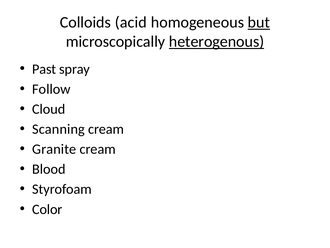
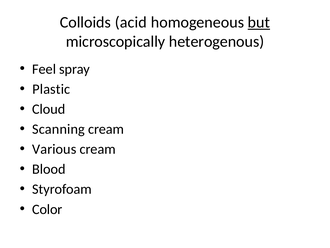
heterogenous underline: present -> none
Past: Past -> Feel
Follow: Follow -> Plastic
Granite: Granite -> Various
